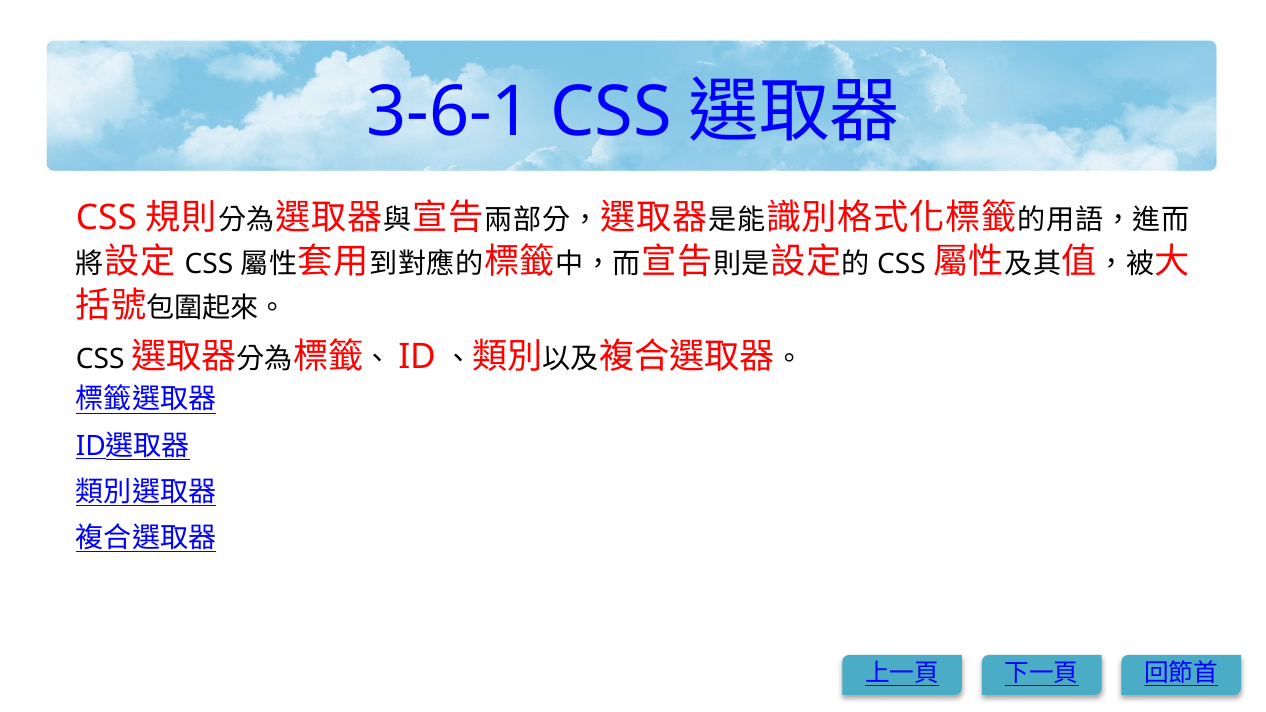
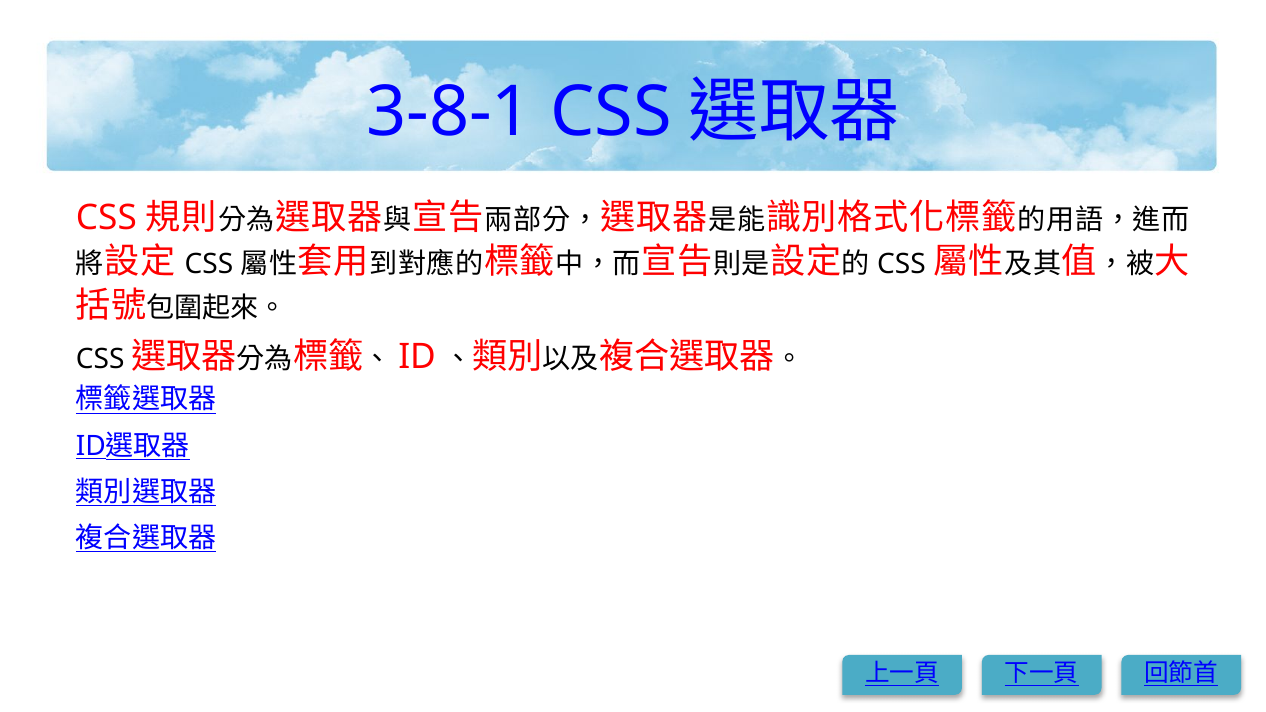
3-6-1: 3-6-1 -> 3-8-1
